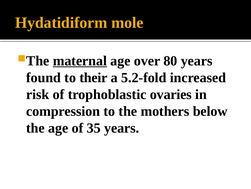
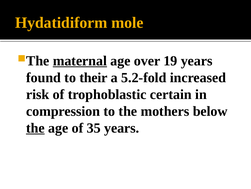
80: 80 -> 19
ovaries: ovaries -> certain
the at (35, 127) underline: none -> present
